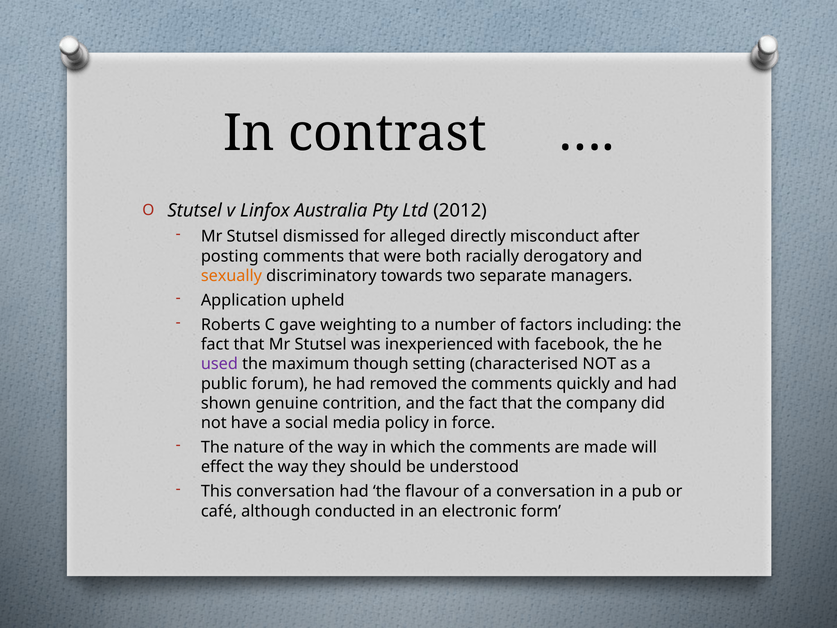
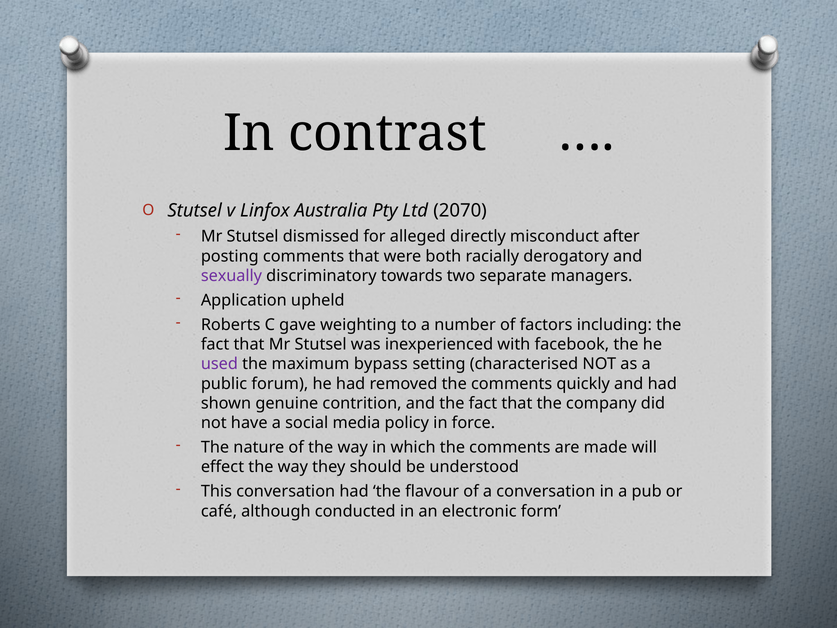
2012: 2012 -> 2070
sexually colour: orange -> purple
though: though -> bypass
